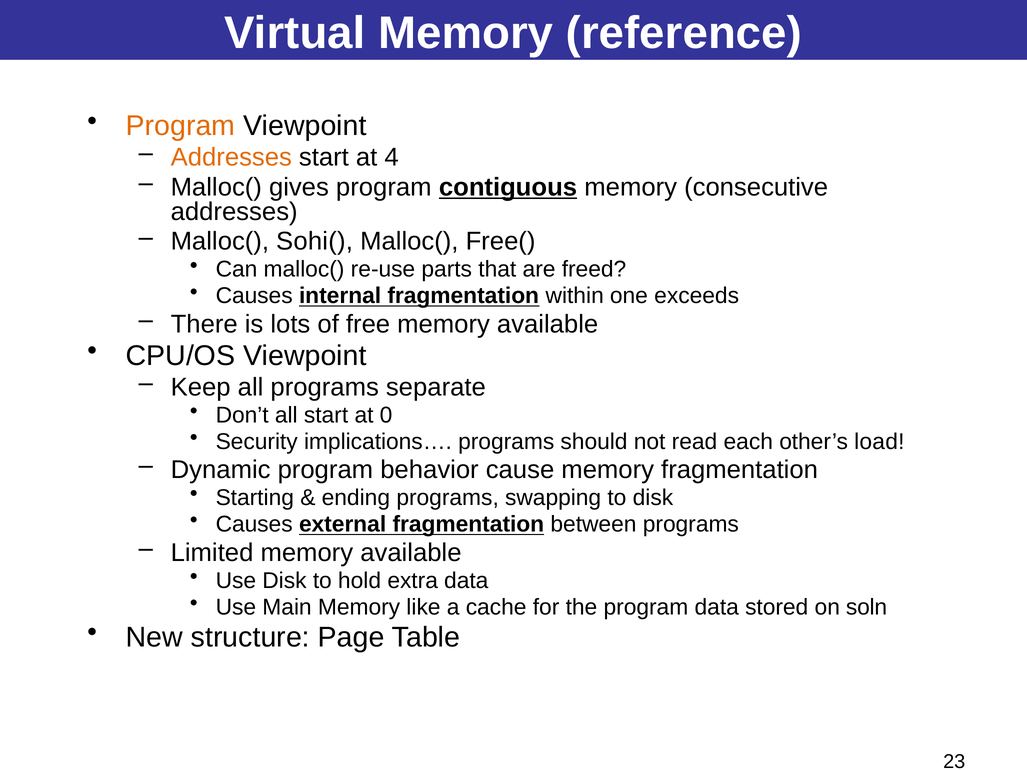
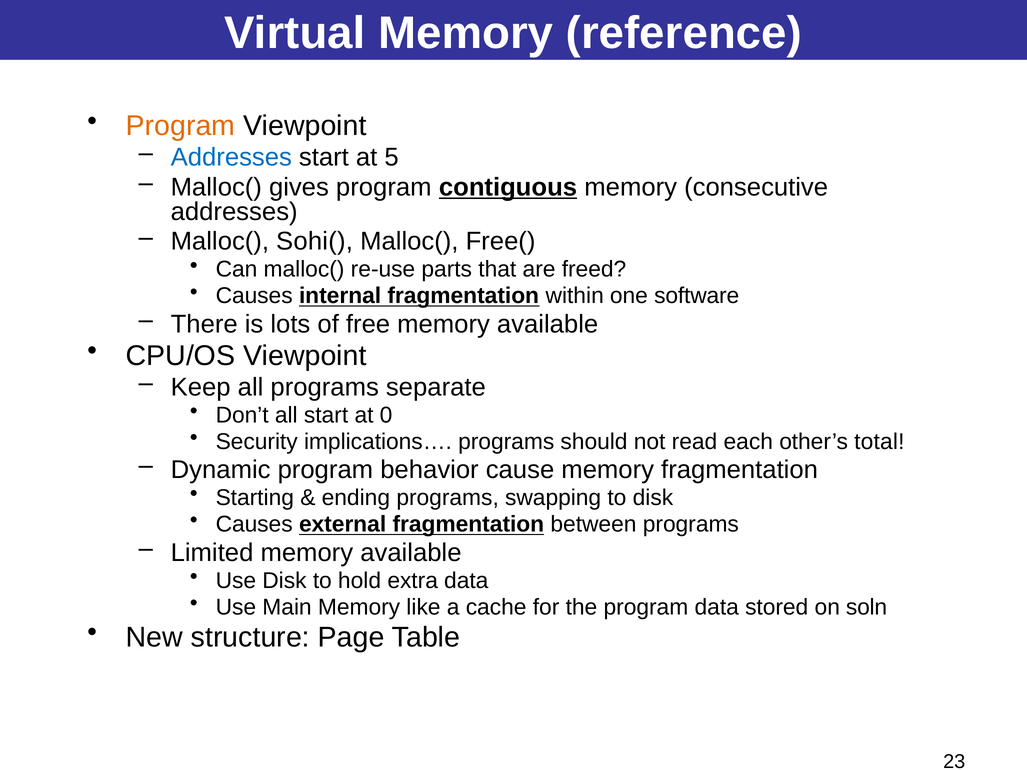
Addresses at (231, 157) colour: orange -> blue
4: 4 -> 5
exceeds: exceeds -> software
load: load -> total
